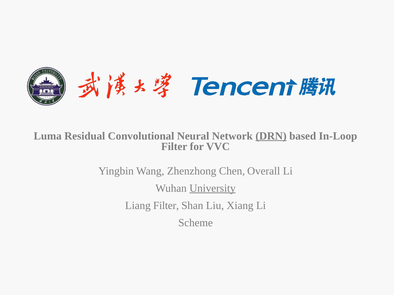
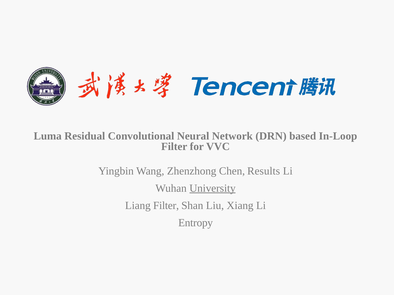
DRN underline: present -> none
Overall: Overall -> Results
Scheme: Scheme -> Entropy
